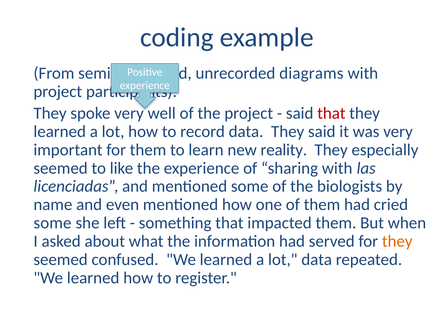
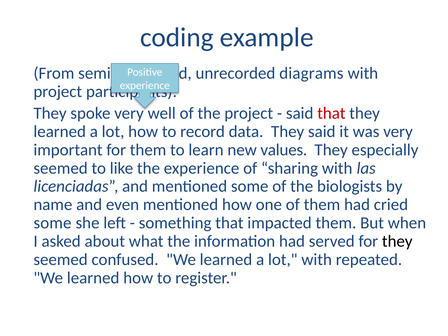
reality: reality -> values
they at (397, 241) colour: orange -> black
lot data: data -> with
